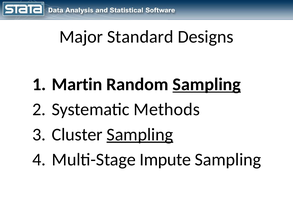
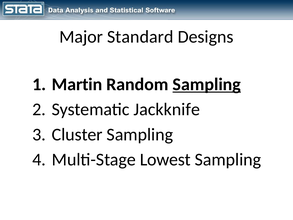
Methods: Methods -> Jackknife
Sampling at (140, 134) underline: present -> none
Impute: Impute -> Lowest
